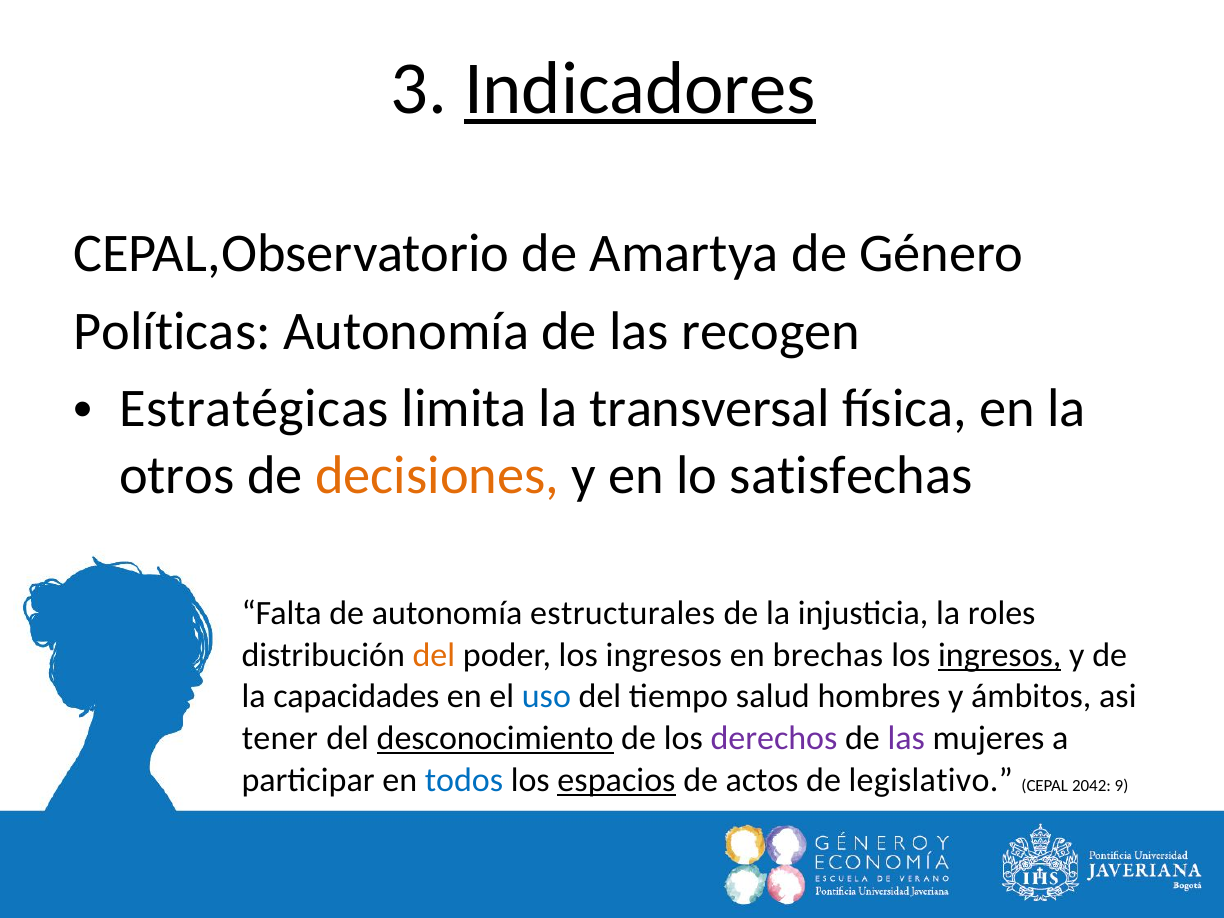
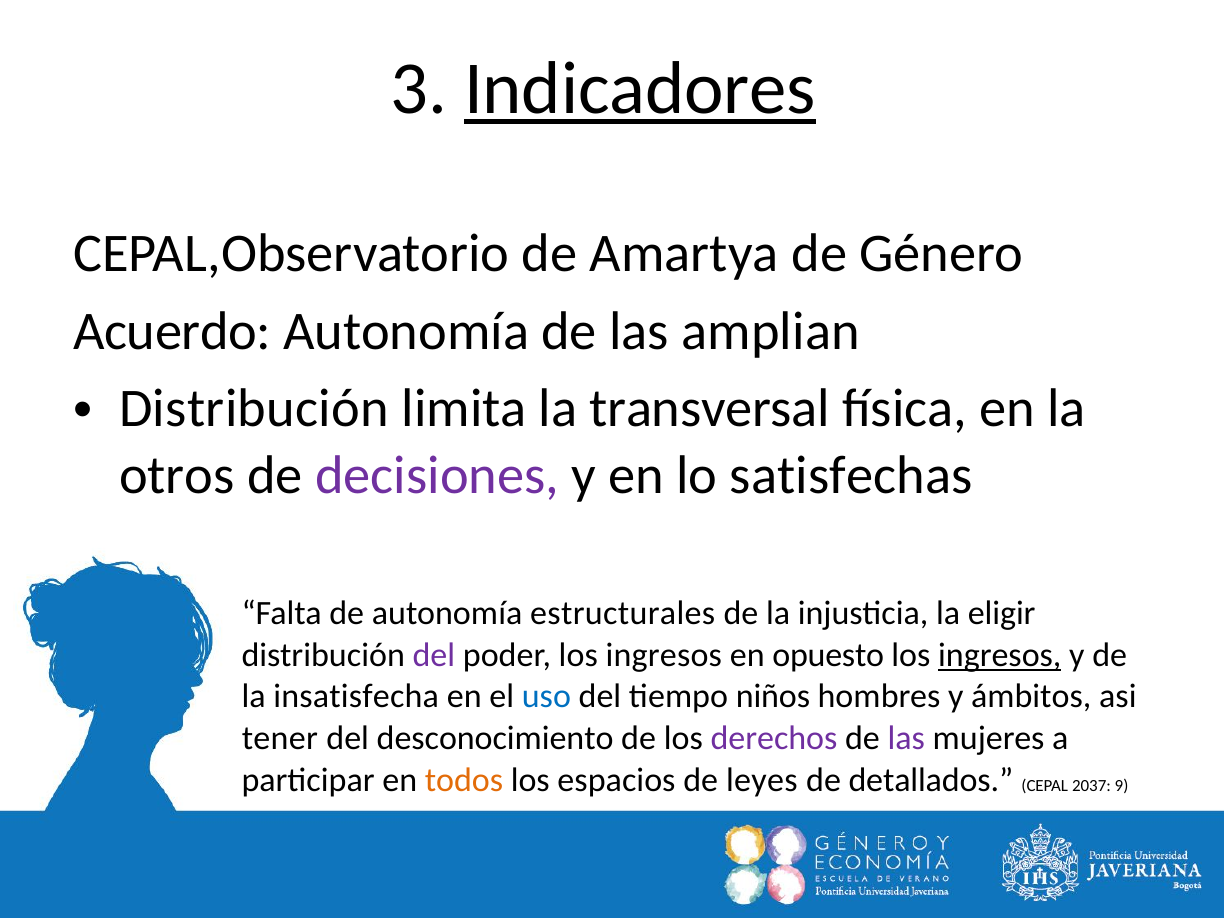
Políticas: Políticas -> Acuerdo
recogen: recogen -> amplian
Estratégicas at (254, 409): Estratégicas -> Distribución
decisiones colour: orange -> purple
roles: roles -> eligir
del at (434, 655) colour: orange -> purple
brechas: brechas -> opuesto
capacidades: capacidades -> insatisfecha
salud: salud -> niños
desconocimiento underline: present -> none
todos colour: blue -> orange
espacios underline: present -> none
actos: actos -> leyes
legislativo: legislativo -> detallados
2042: 2042 -> 2037
